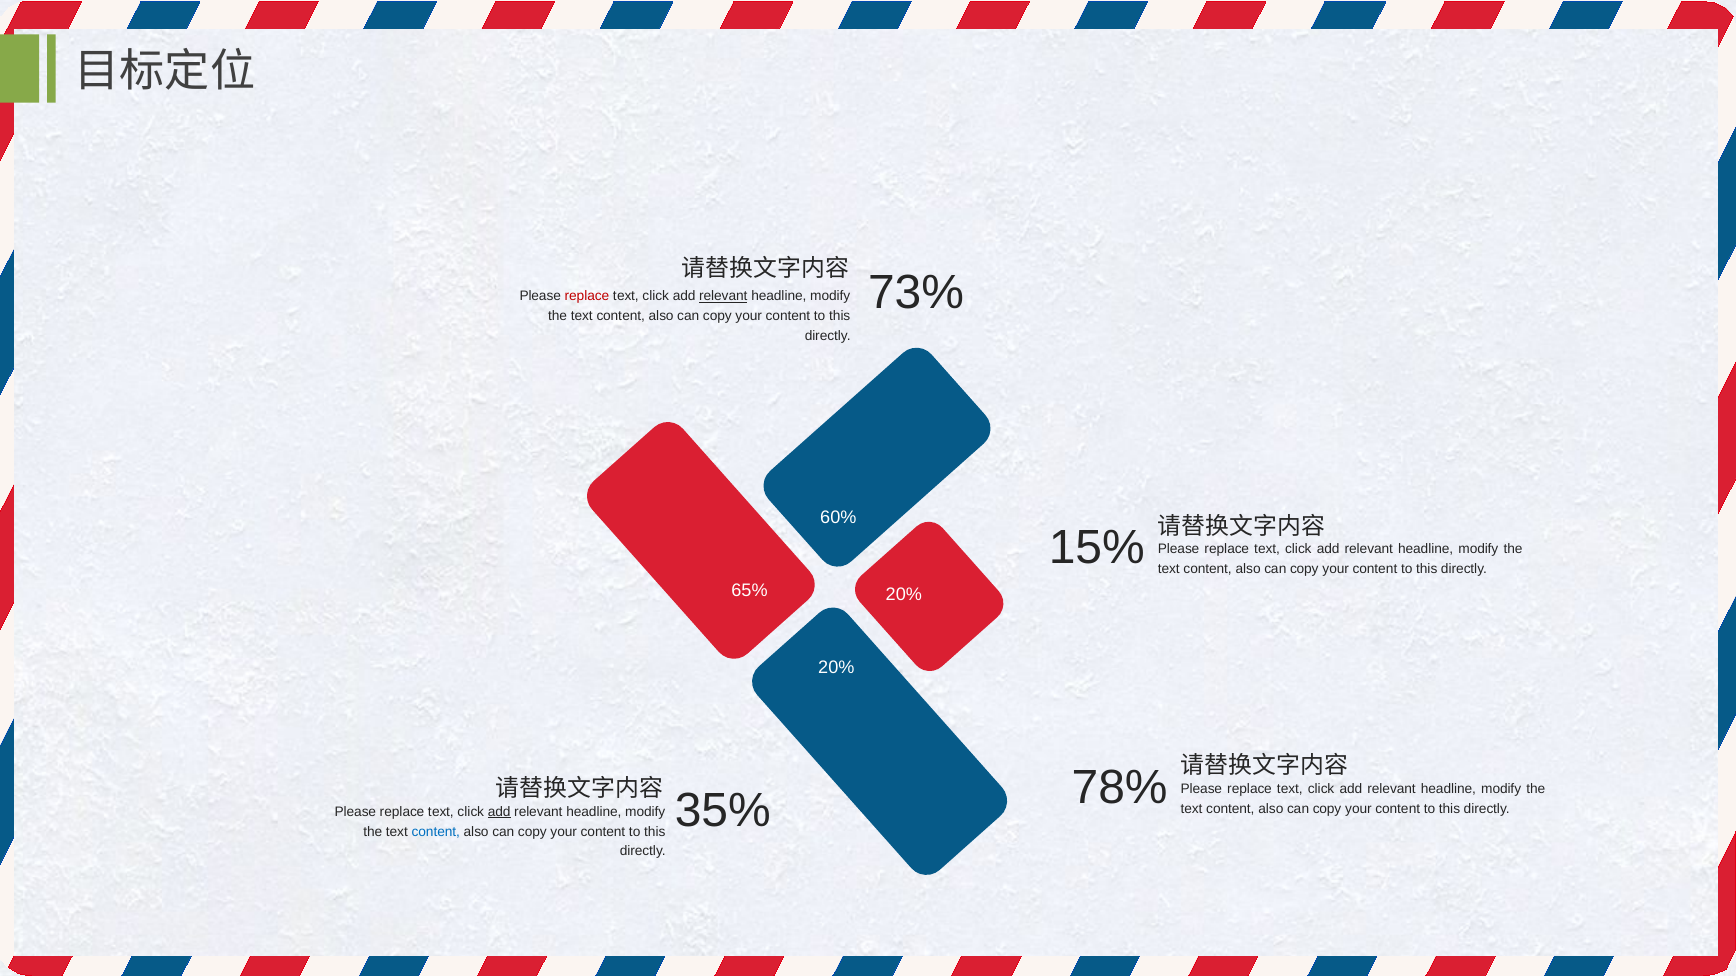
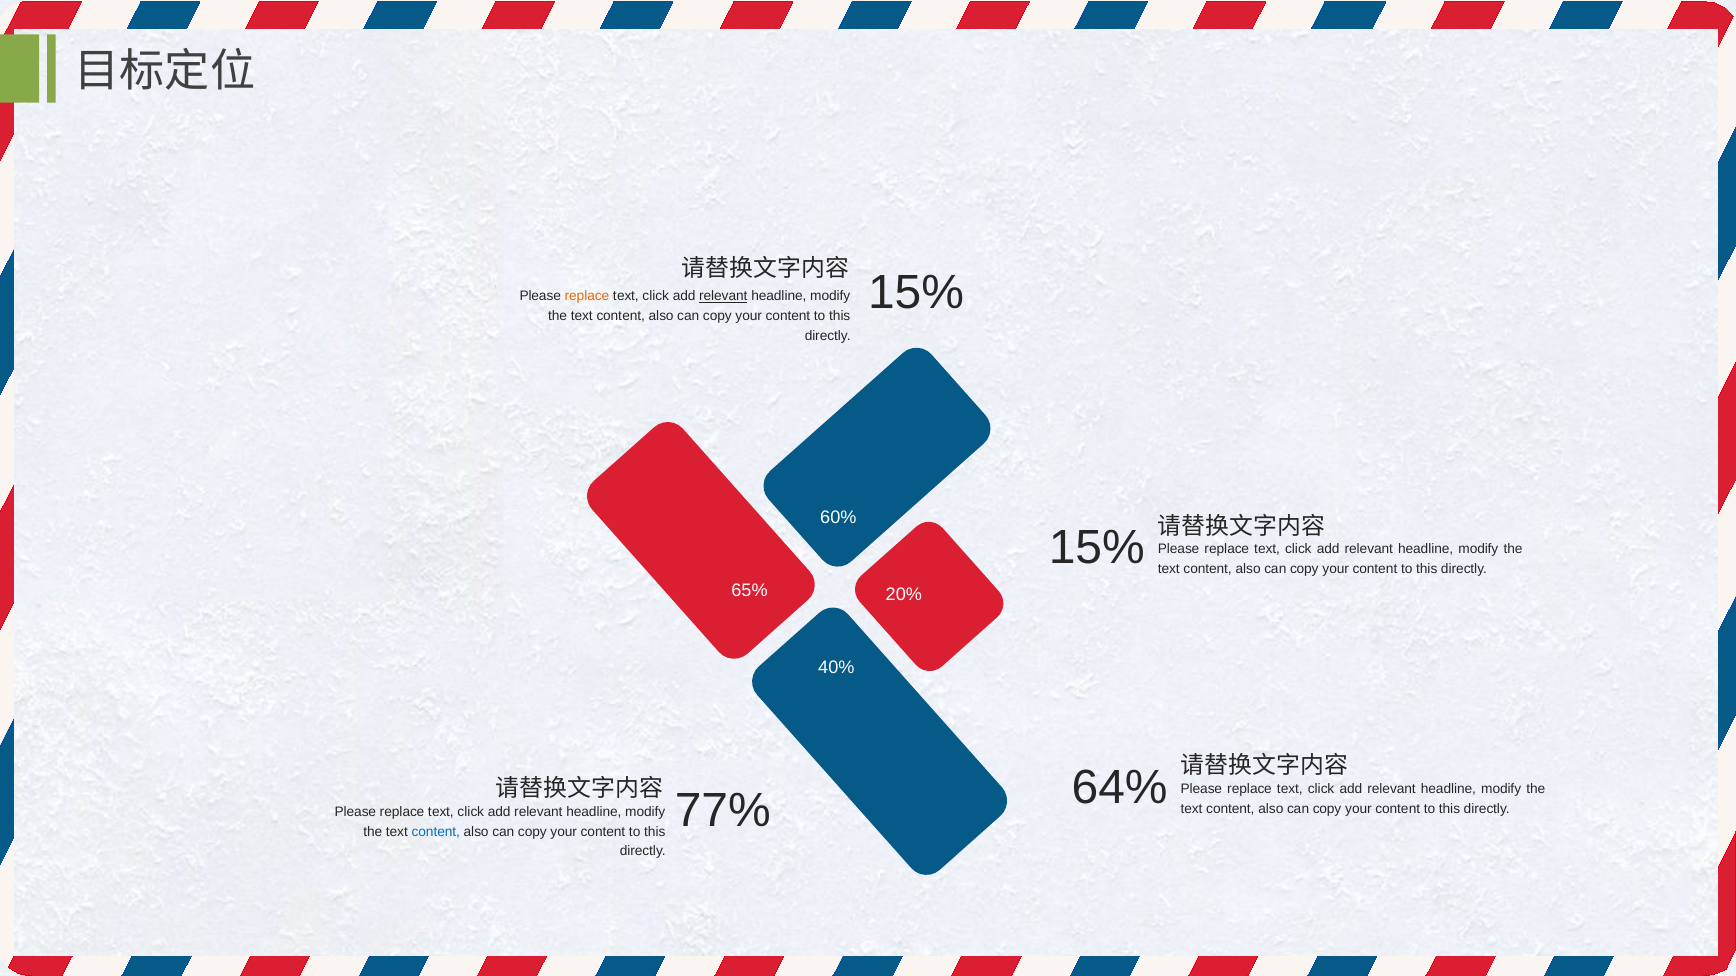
73% at (916, 292): 73% -> 15%
replace at (587, 296) colour: red -> orange
20% at (836, 668): 20% -> 40%
78%: 78% -> 64%
35%: 35% -> 77%
add at (499, 812) underline: present -> none
